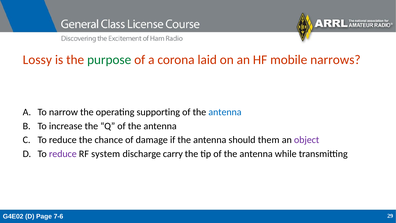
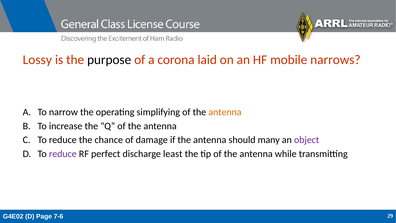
purpose colour: green -> black
supporting: supporting -> simplifying
antenna at (225, 112) colour: blue -> orange
them: them -> many
system: system -> perfect
carry: carry -> least
